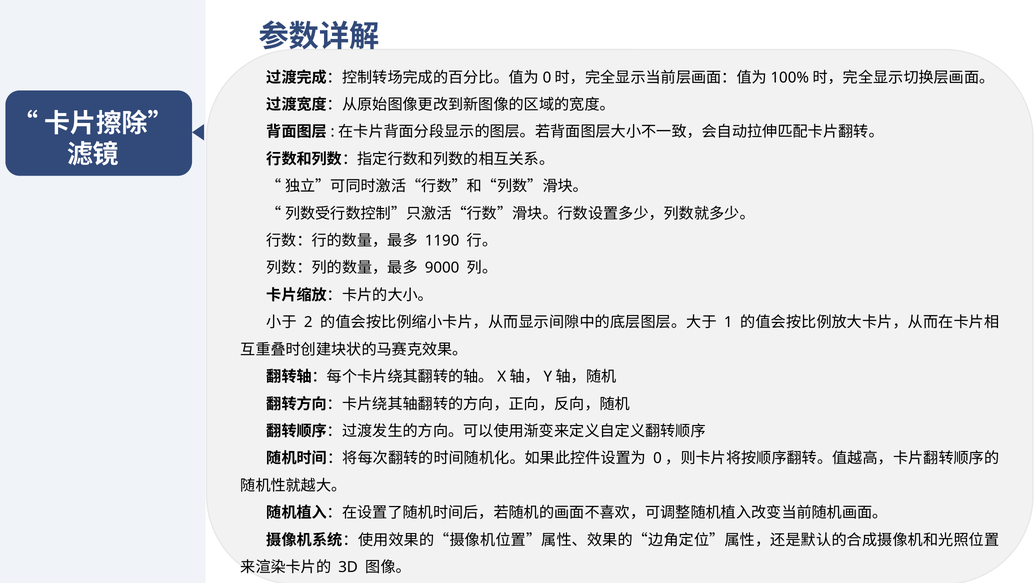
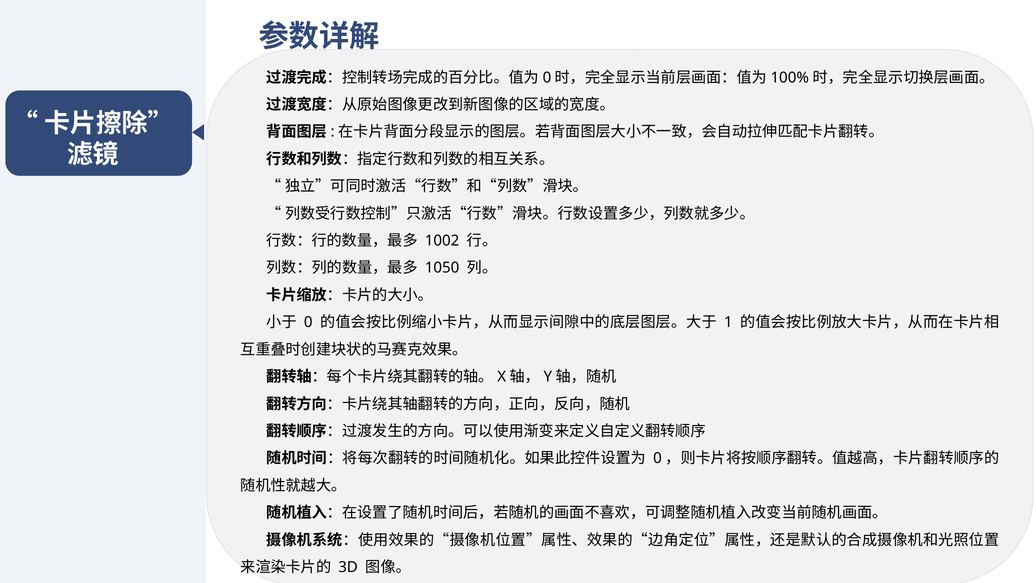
1190: 1190 -> 1002
9000: 9000 -> 1050
2: 2 -> 0
